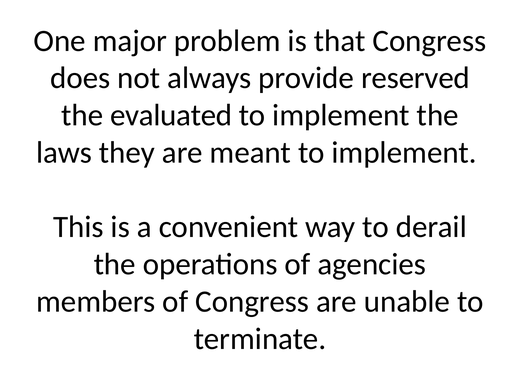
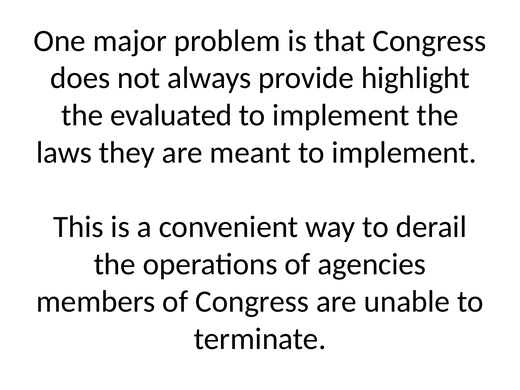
reserved: reserved -> highlight
